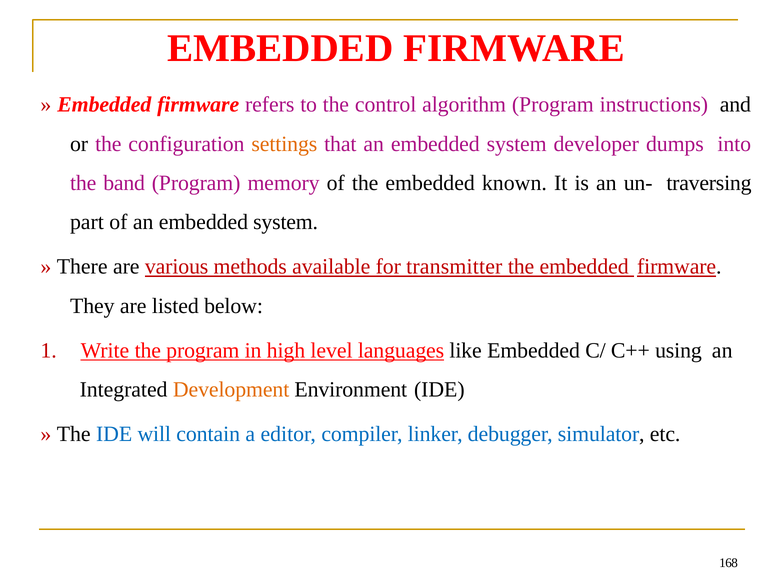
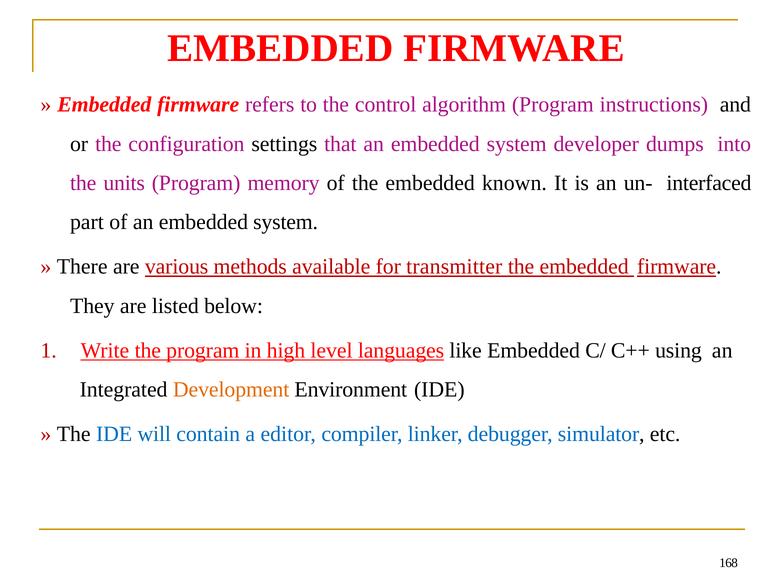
settings colour: orange -> black
band: band -> units
traversing: traversing -> interfaced
